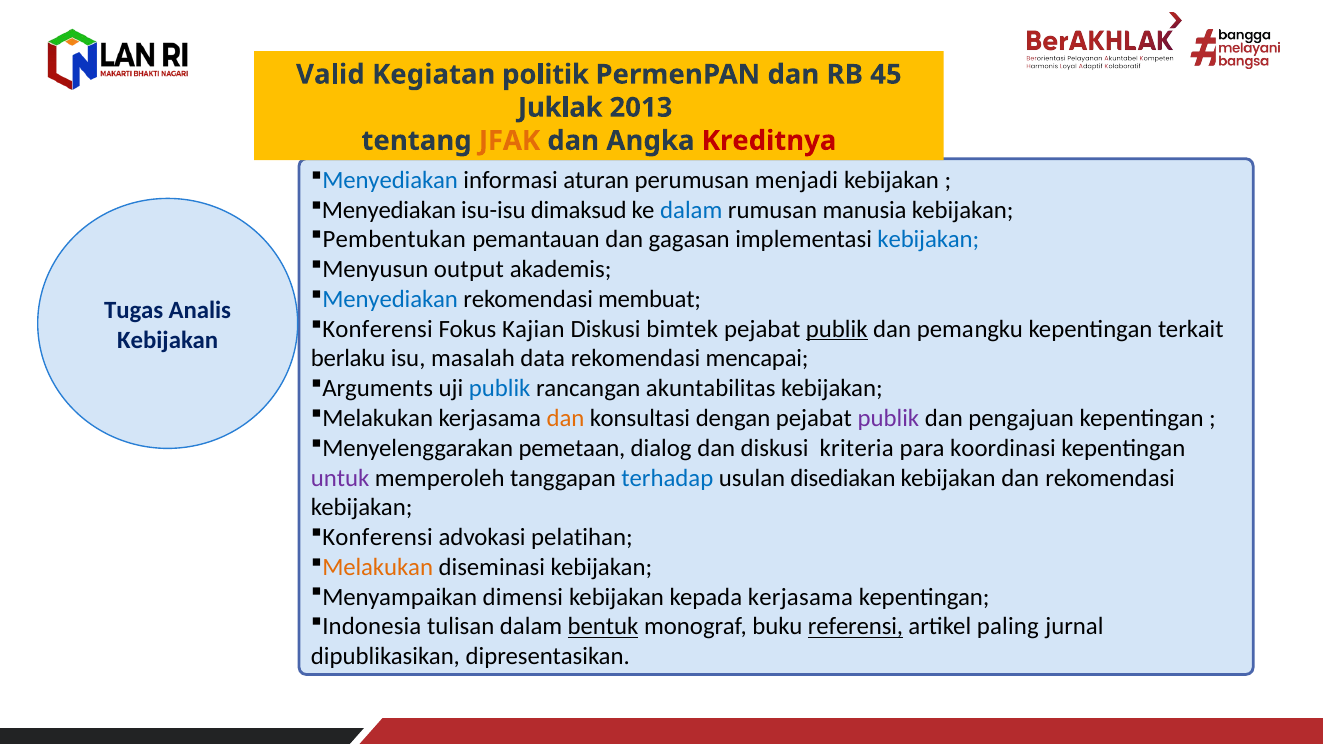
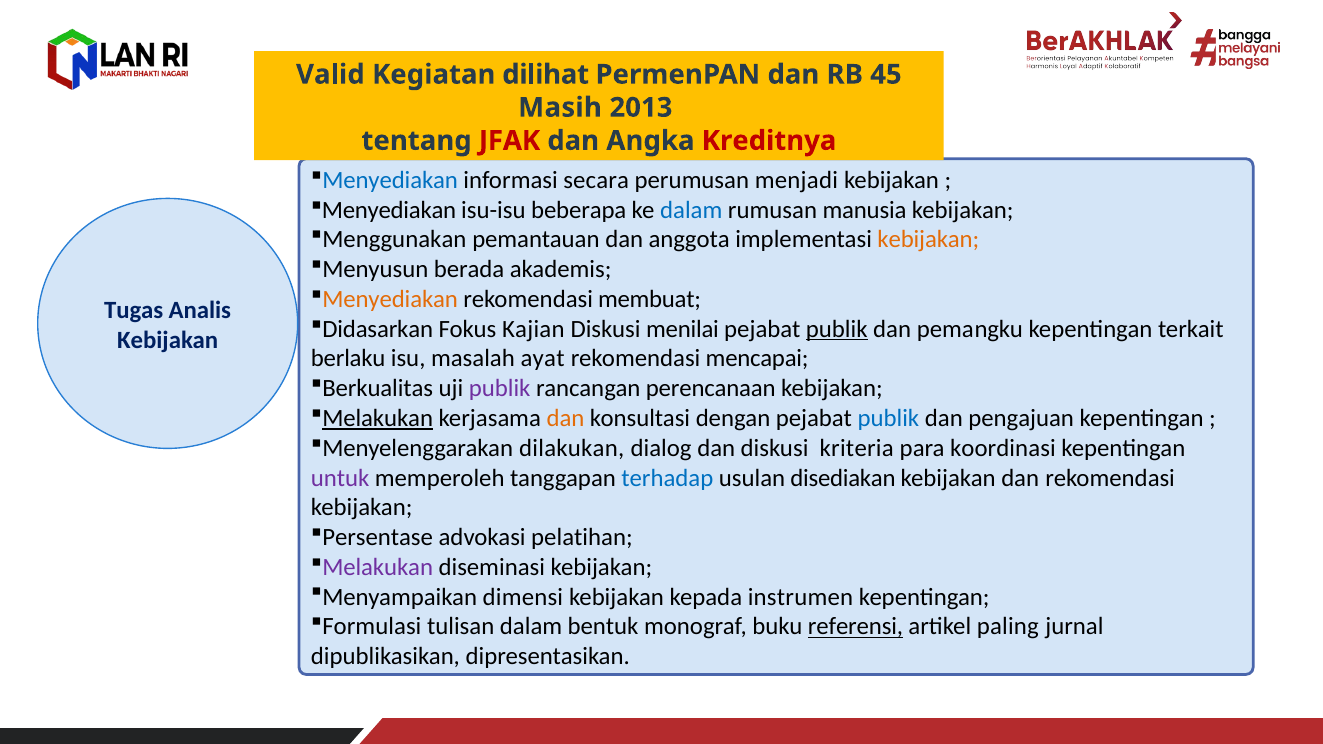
politik: politik -> dilihat
Juklak: Juklak -> Masih
JFAK colour: orange -> red
aturan: aturan -> secara
dimaksud: dimaksud -> beberapa
Pembentukan: Pembentukan -> Menggunakan
gagasan: gagasan -> anggota
kebijakan at (928, 240) colour: blue -> orange
output: output -> berada
Menyediakan at (390, 299) colour: blue -> orange
Konferensi at (377, 329): Konferensi -> Didasarkan
bimtek: bimtek -> menilai
data: data -> ayat
Arguments: Arguments -> Berkualitas
publik at (500, 389) colour: blue -> purple
akuntabilitas: akuntabilitas -> perencanaan
Melakukan at (378, 418) underline: none -> present
publik at (888, 418) colour: purple -> blue
pemetaan: pemetaan -> dilakukan
Konferensi at (377, 537): Konferensi -> Persentase
Melakukan at (378, 567) colour: orange -> purple
kepada kerjasama: kerjasama -> instrumen
Indonesia: Indonesia -> Formulasi
bentuk underline: present -> none
